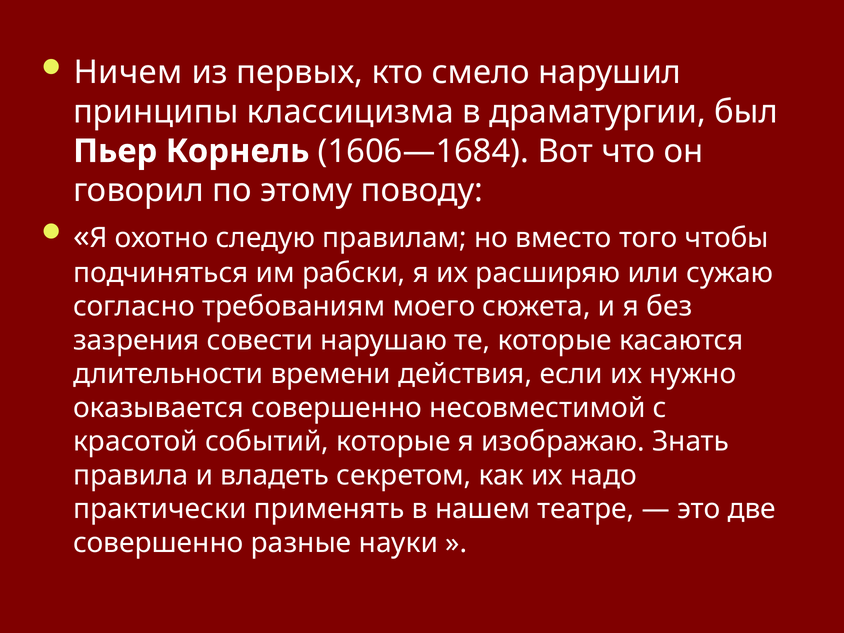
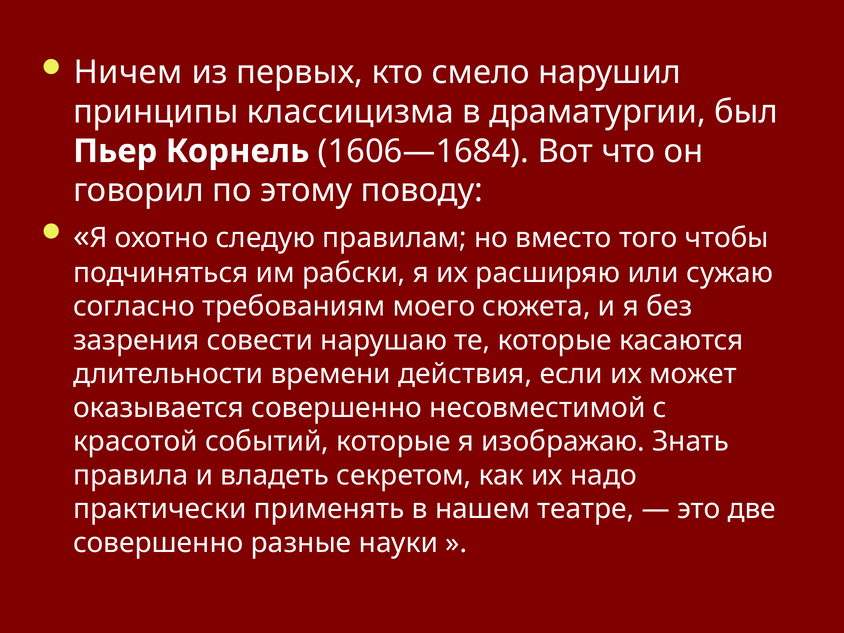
нужно: нужно -> может
